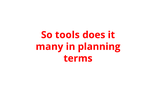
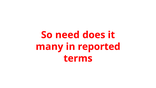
tools: tools -> need
planning: planning -> reported
